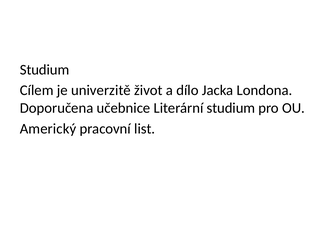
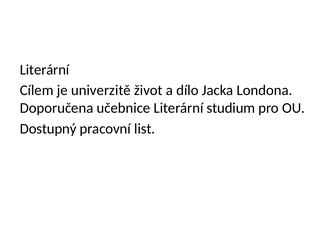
Studium at (45, 69): Studium -> Literární
Americký: Americký -> Dostupný
